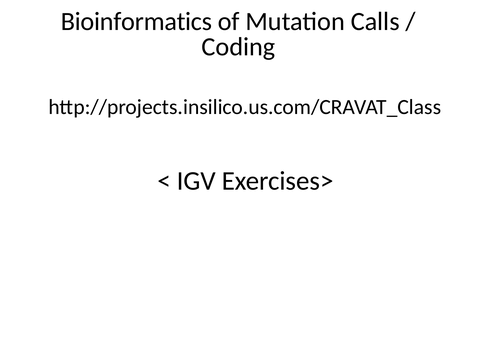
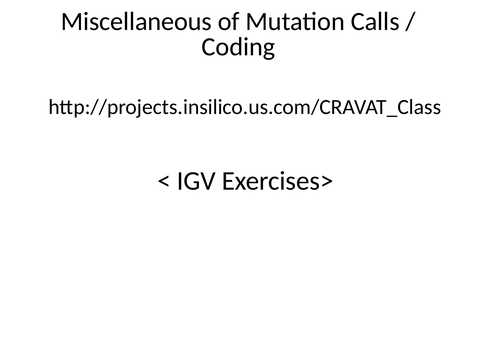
Bioinformatics: Bioinformatics -> Miscellaneous
